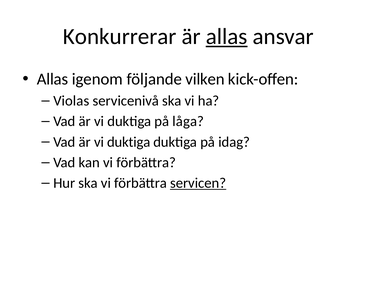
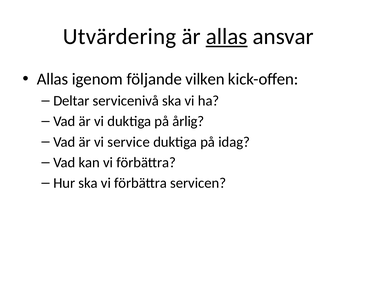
Konkurrerar: Konkurrerar -> Utvärdering
Violas: Violas -> Deltar
låga: låga -> årlig
duktiga at (129, 142): duktiga -> service
servicen underline: present -> none
